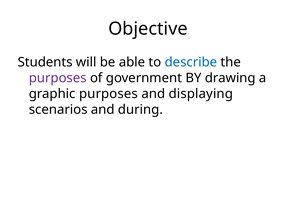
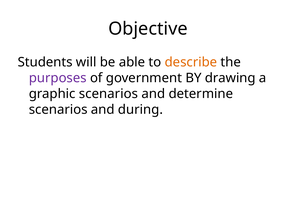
describe colour: blue -> orange
graphic purposes: purposes -> scenarios
displaying: displaying -> determine
